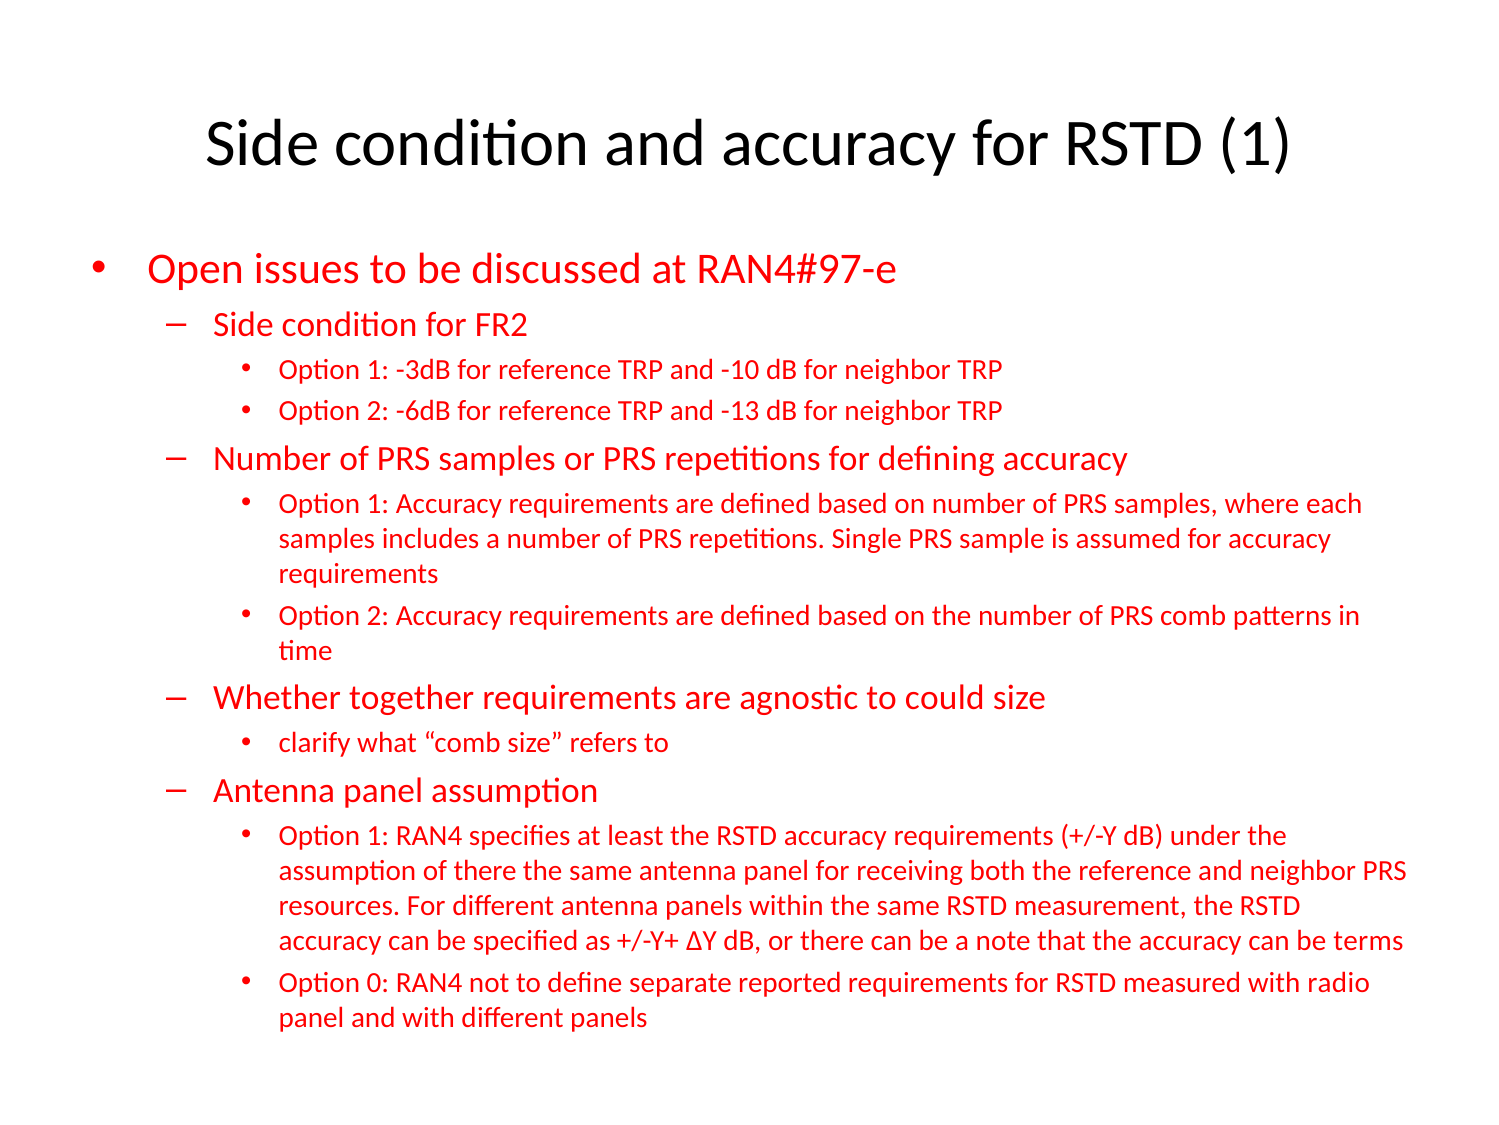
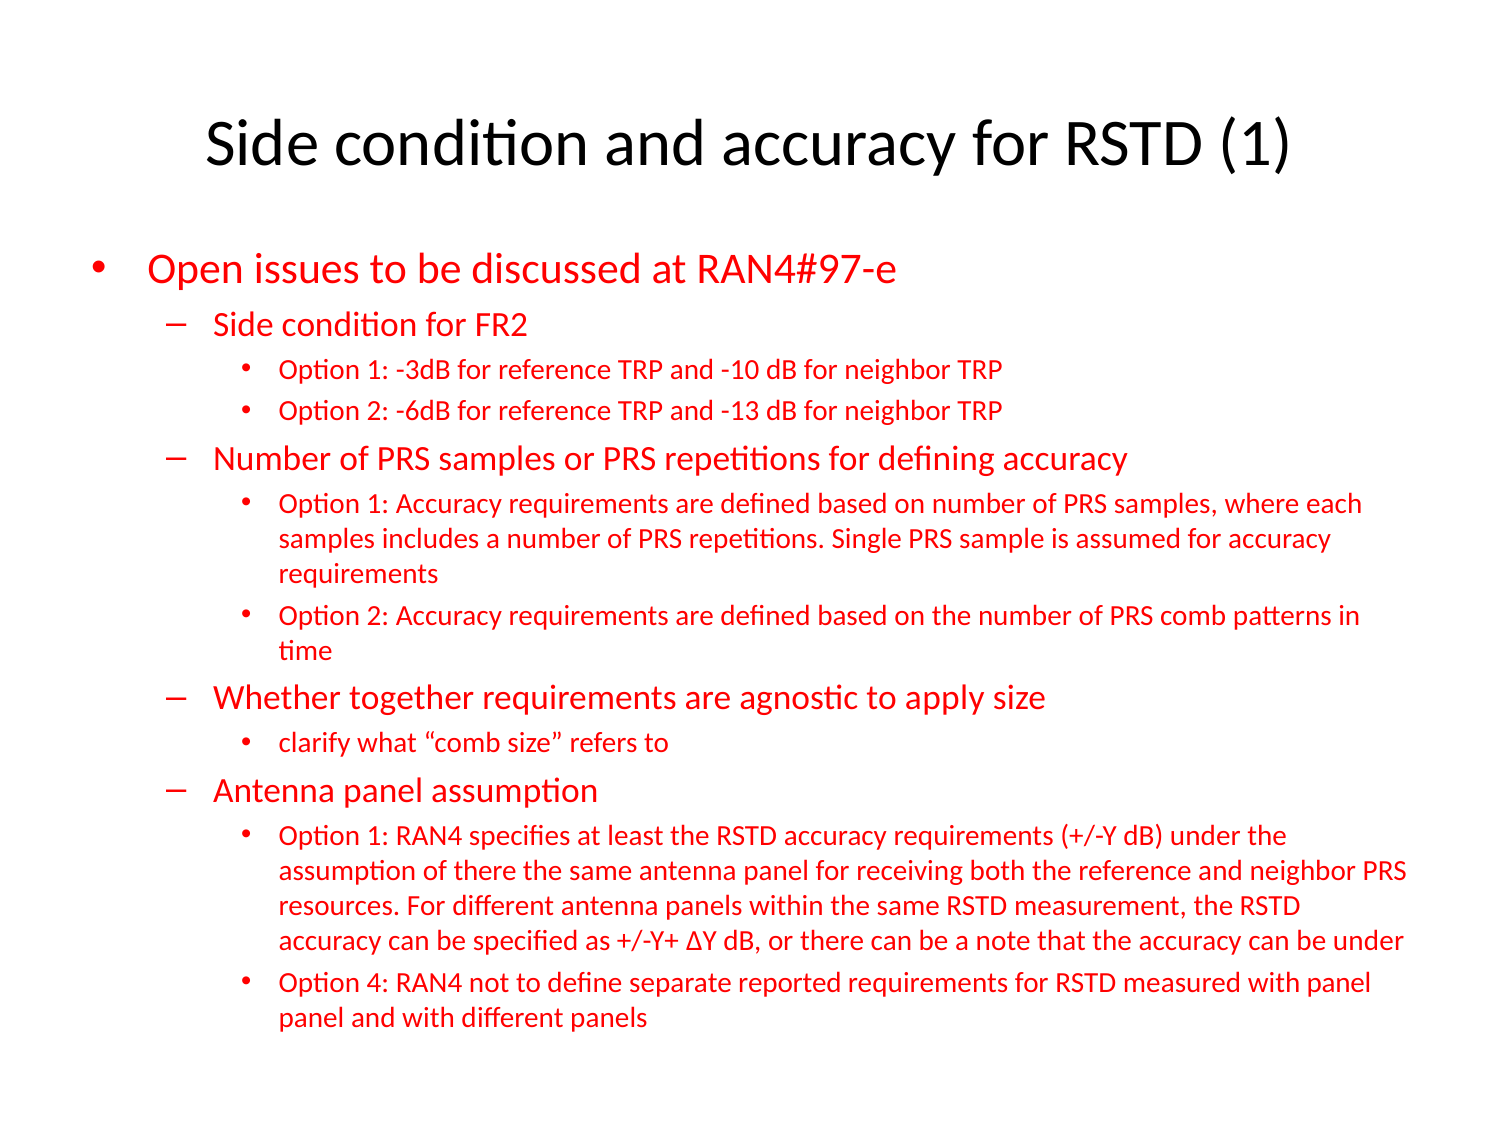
could: could -> apply
be terms: terms -> under
0: 0 -> 4
with radio: radio -> panel
